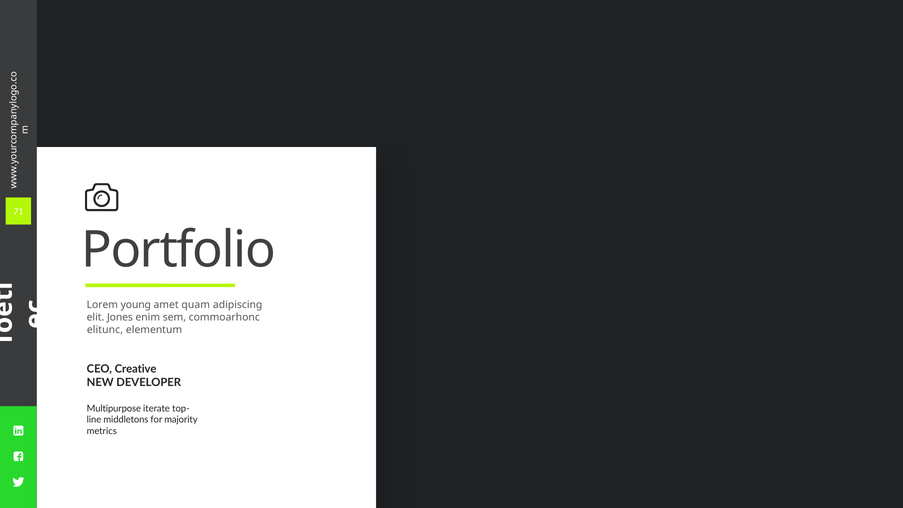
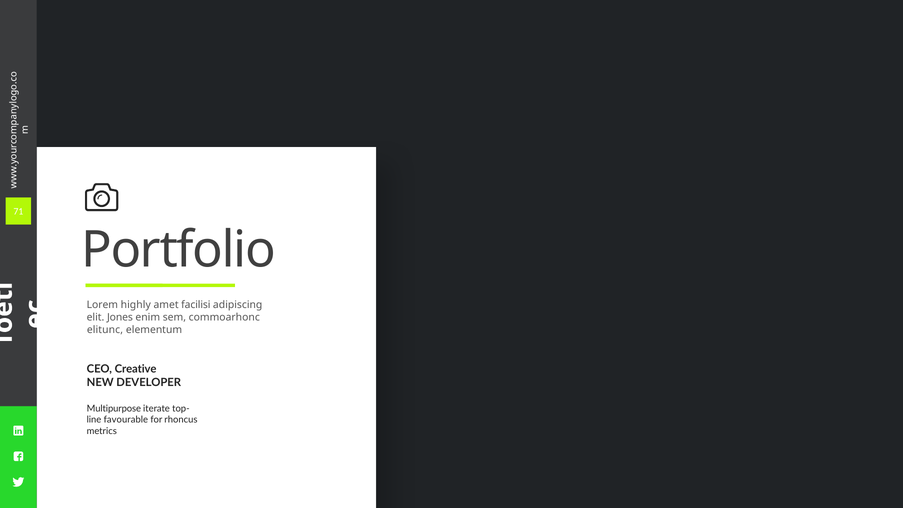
young: young -> highly
quam: quam -> facilisi
middletons: middletons -> favourable
majority: majority -> rhoncus
